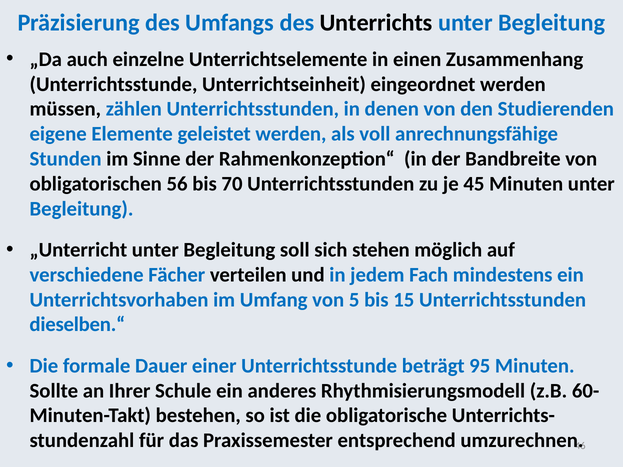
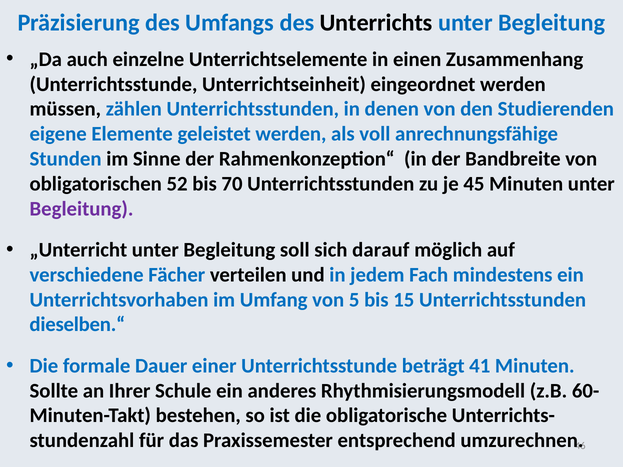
56: 56 -> 52
Begleitung at (82, 209) colour: blue -> purple
stehen: stehen -> darauf
95: 95 -> 41
